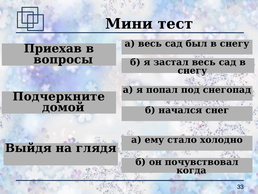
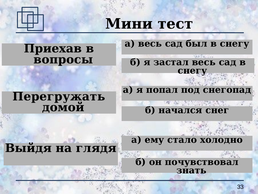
Подчеркните: Подчеркните -> Перегружать
когда: когда -> знать
